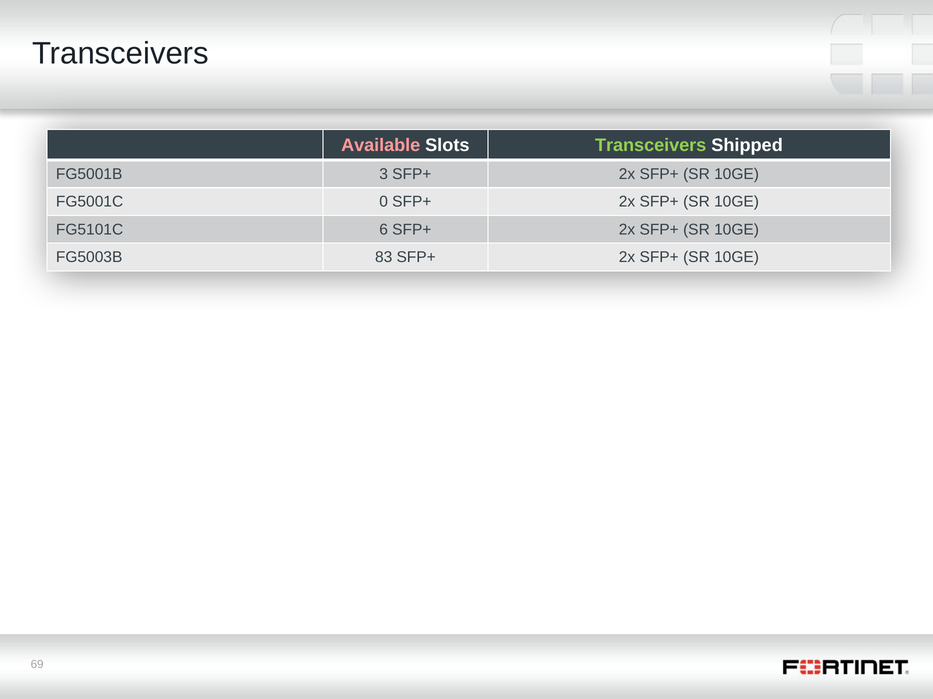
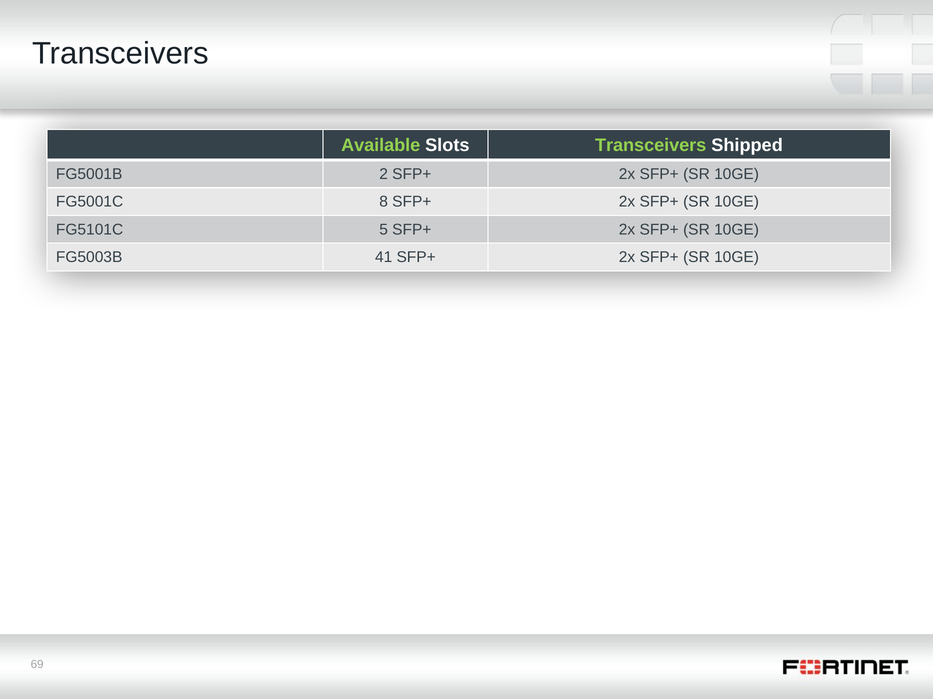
Available colour: pink -> light green
3: 3 -> 2
0: 0 -> 8
6: 6 -> 5
83: 83 -> 41
